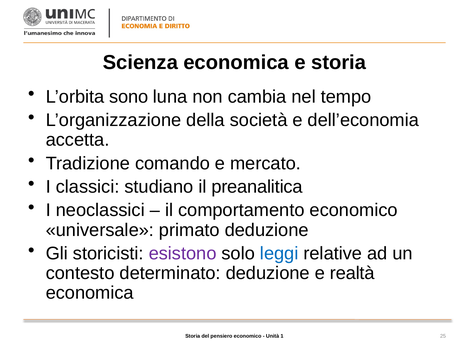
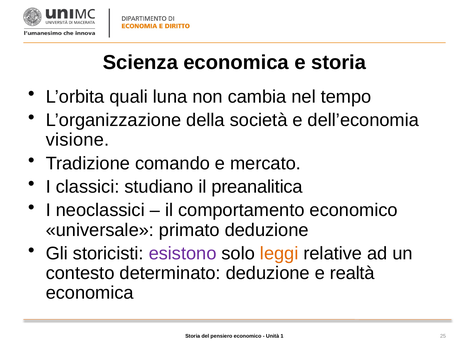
sono: sono -> quali
accetta: accetta -> visione
leggi colour: blue -> orange
